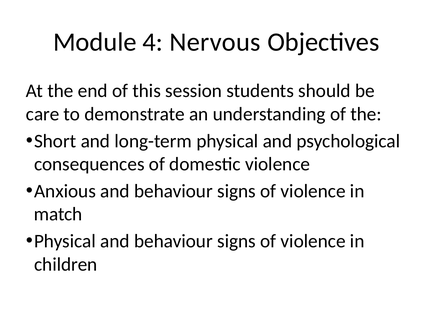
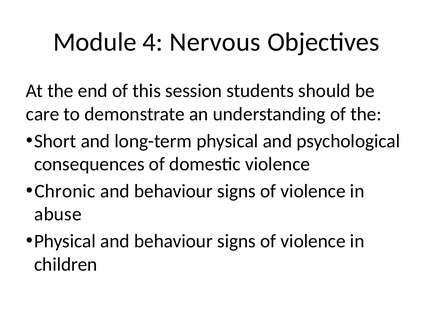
Anxious: Anxious -> Chronic
match: match -> abuse
